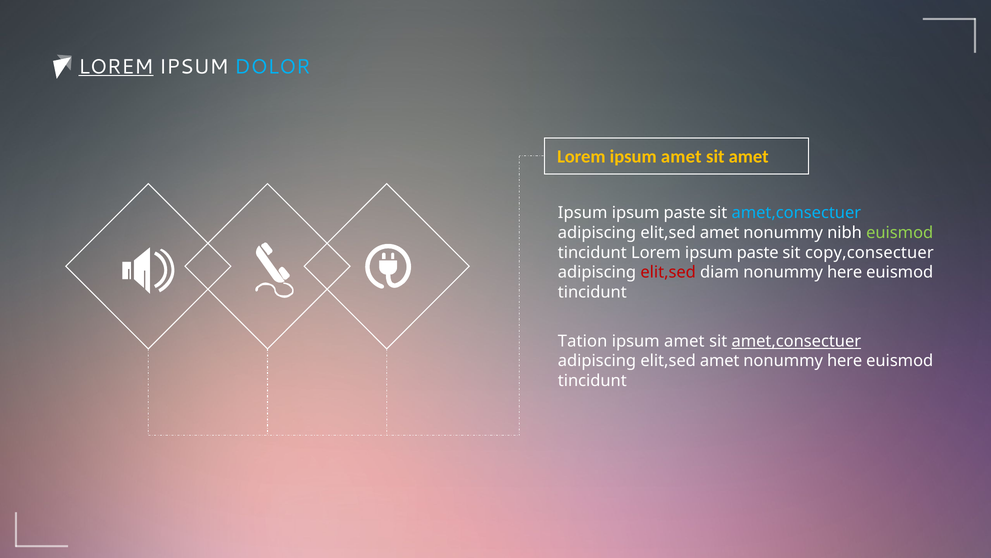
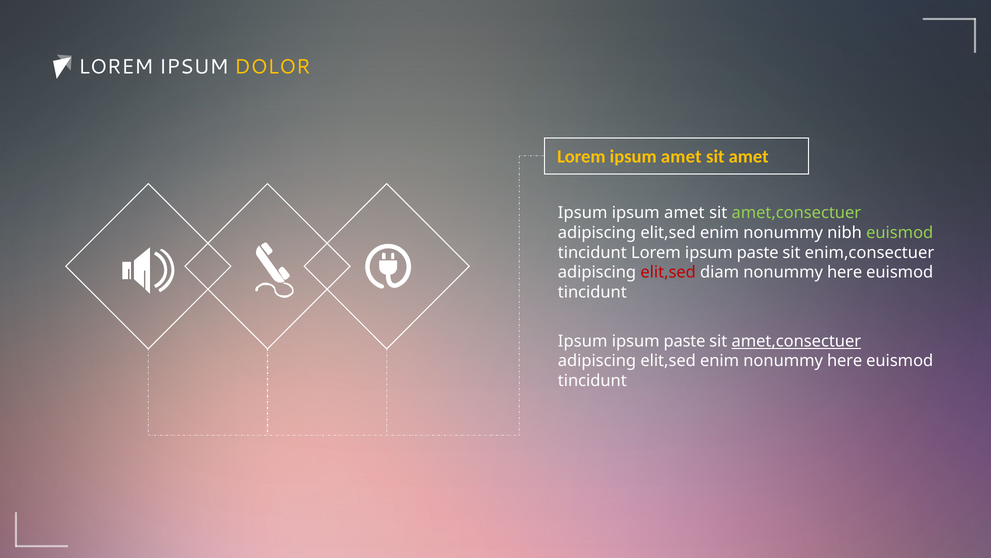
LOREM at (116, 67) underline: present -> none
DOLOR colour: light blue -> yellow
paste at (685, 213): paste -> amet
amet,consectuer at (796, 213) colour: light blue -> light green
amet at (720, 233): amet -> enim
copy,consectuer: copy,consectuer -> enim,consectuer
Tation at (583, 341): Tation -> Ipsum
amet at (684, 341): amet -> paste
amet at (720, 361): amet -> enim
